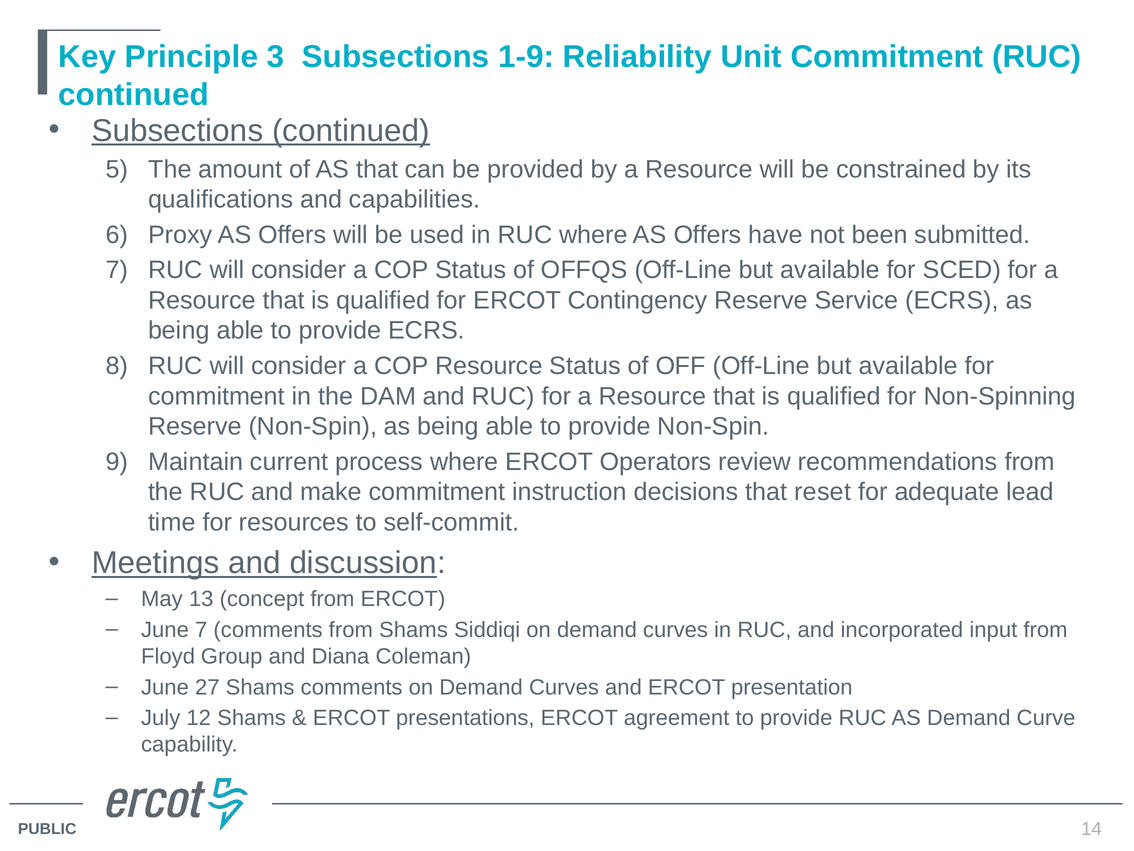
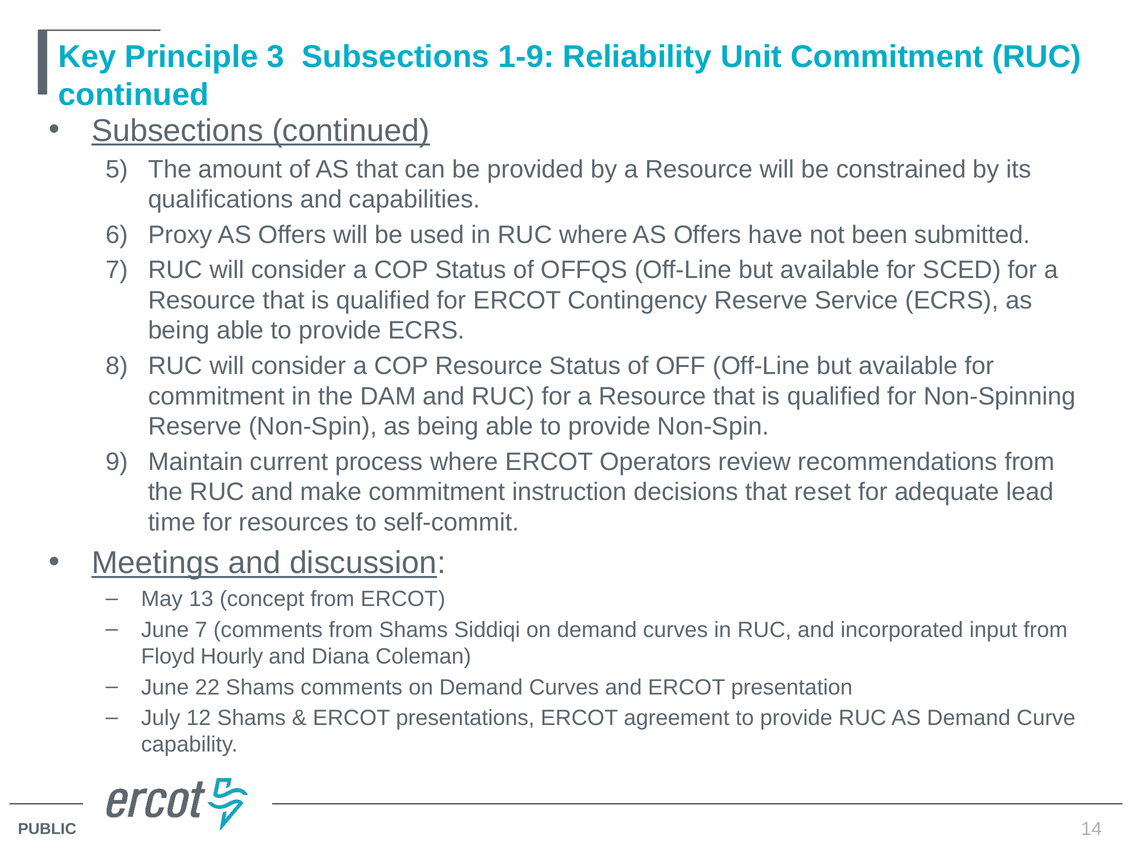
Group: Group -> Hourly
27: 27 -> 22
